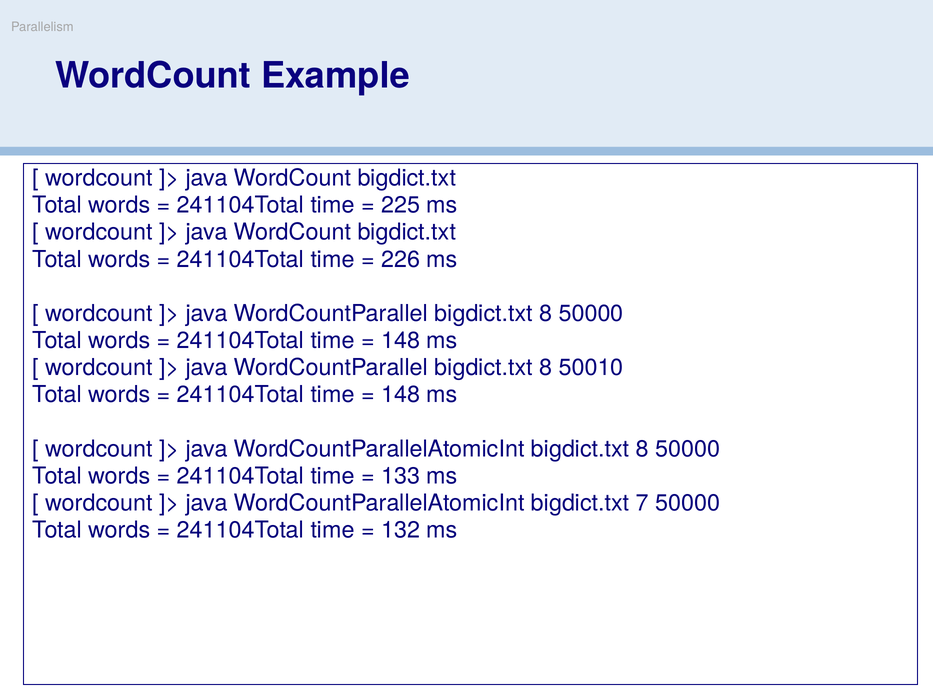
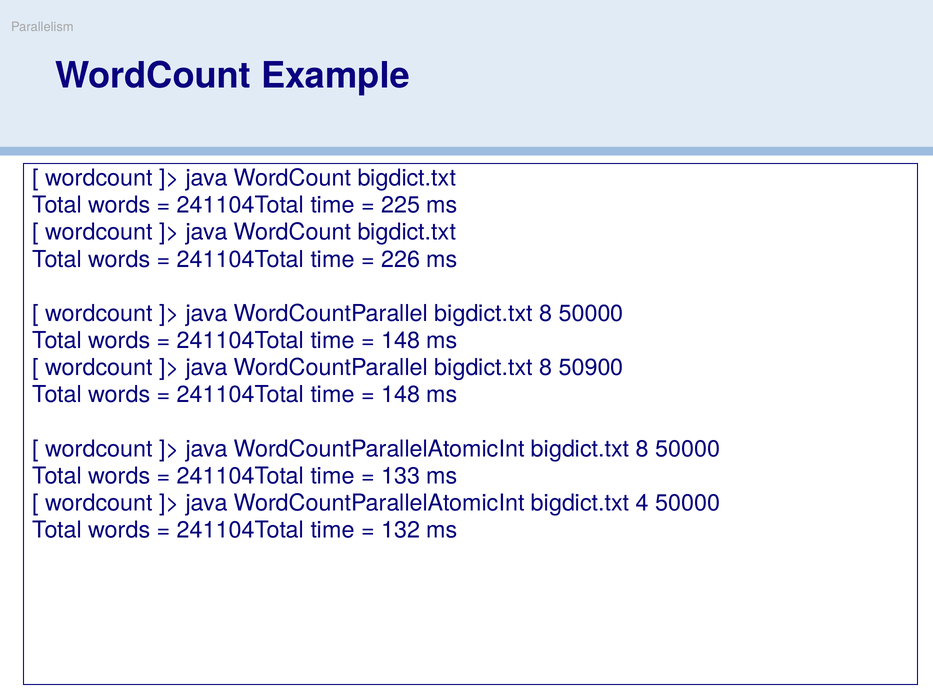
50010: 50010 -> 50900
7: 7 -> 4
